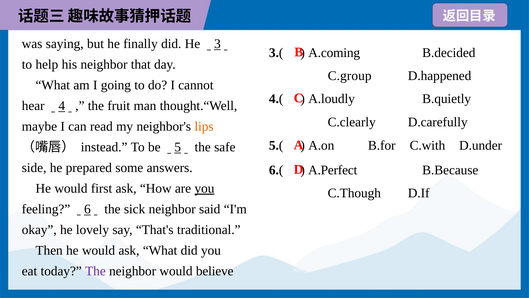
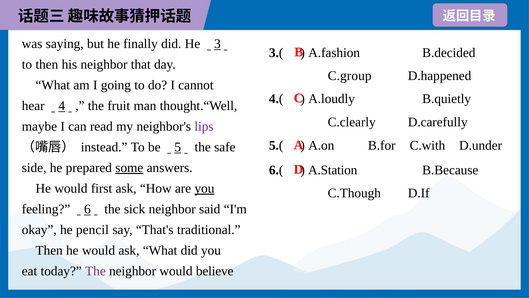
A.coming: A.coming -> A.fashion
to help: help -> then
lips colour: orange -> purple
some underline: none -> present
A.Perfect: A.Perfect -> A.Station
lovely: lovely -> pencil
